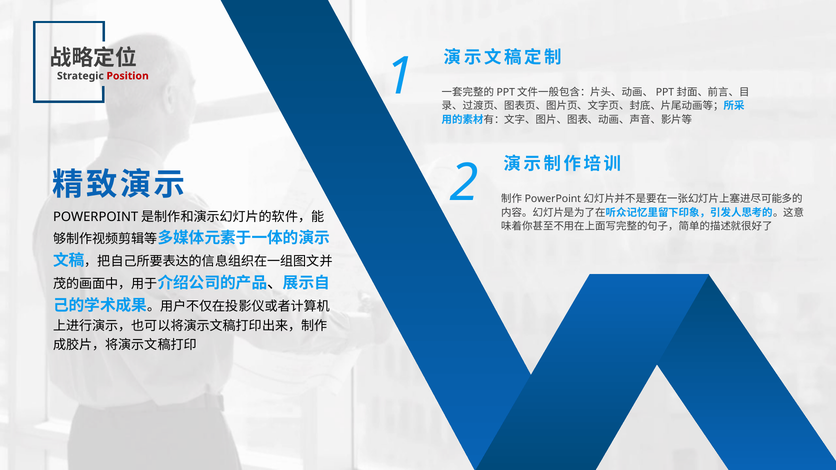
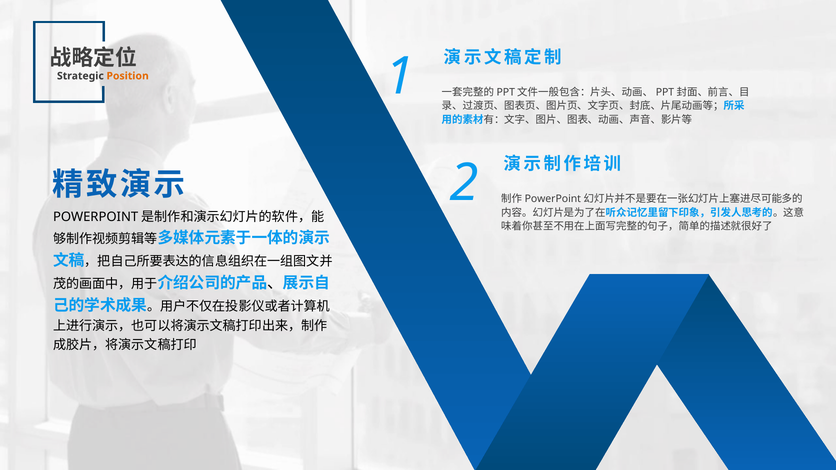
Position colour: red -> orange
